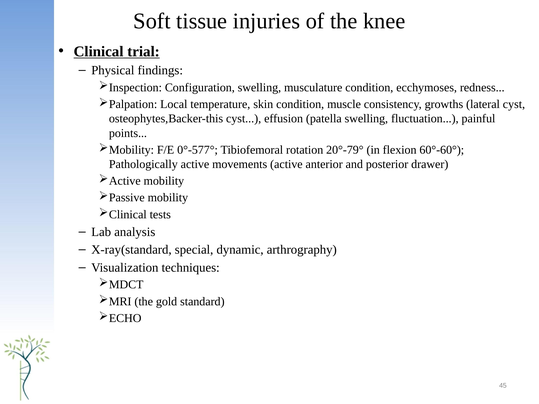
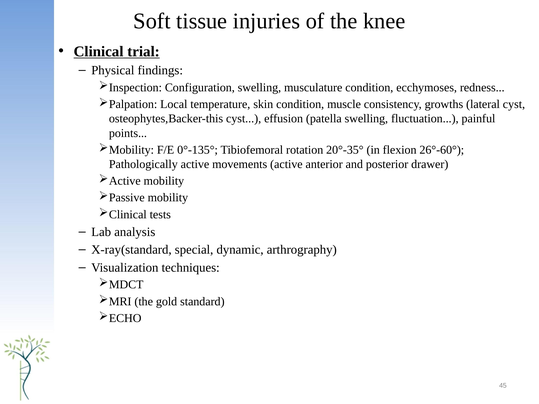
0°-577°: 0°-577° -> 0°-135°
20°-79°: 20°-79° -> 20°-35°
60°-60°: 60°-60° -> 26°-60°
